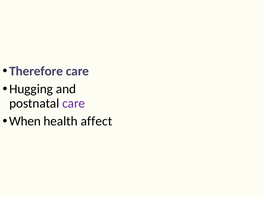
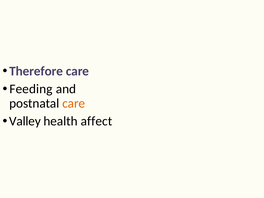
Hugging: Hugging -> Feeding
care at (74, 103) colour: purple -> orange
When: When -> Valley
